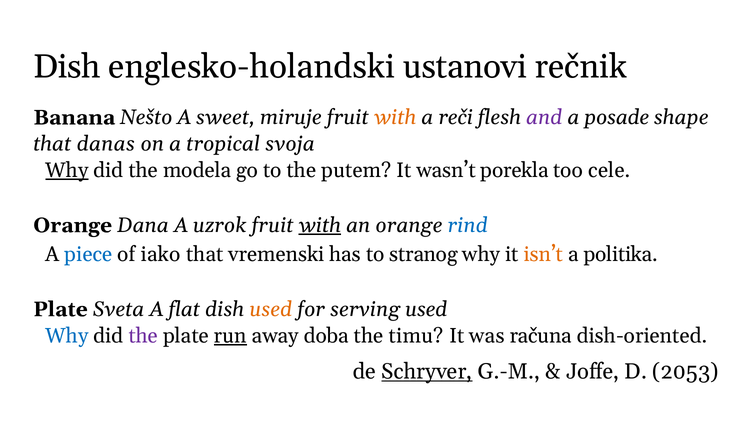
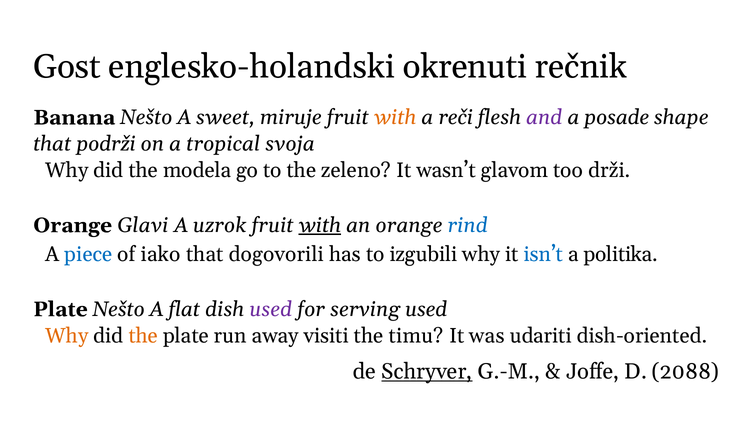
Dish at (67, 67): Dish -> Gost
ustanovi: ustanovi -> okrenuti
danas: danas -> podrži
Why at (67, 170) underline: present -> none
putem: putem -> zeleno
porekla: porekla -> glavom
cele: cele -> drži
Dana: Dana -> Glavi
vremenski: vremenski -> dogovorili
stranog: stranog -> izgubili
isn’t colour: orange -> blue
Plate Sveta: Sveta -> Nešto
used at (271, 309) colour: orange -> purple
Why at (67, 336) colour: blue -> orange
the at (143, 336) colour: purple -> orange
run underline: present -> none
doba: doba -> visiti
računa: računa -> udariti
2053: 2053 -> 2088
